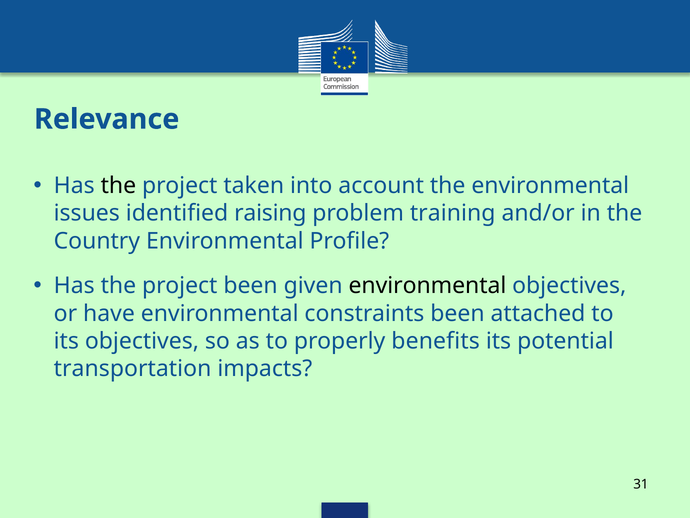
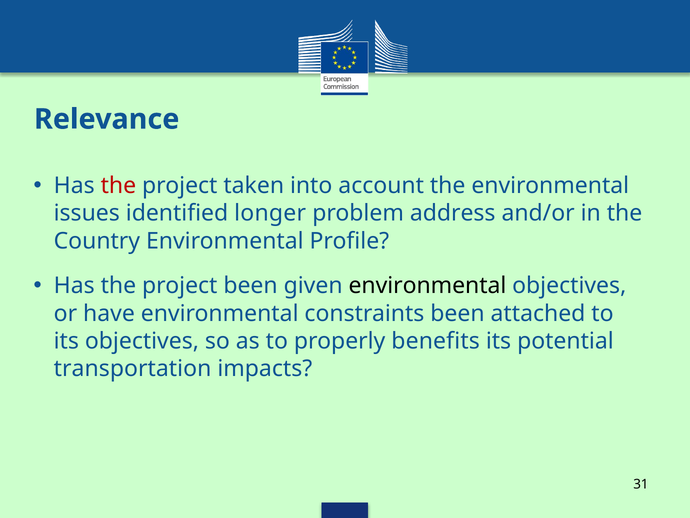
the at (118, 186) colour: black -> red
raising: raising -> longer
training: training -> address
